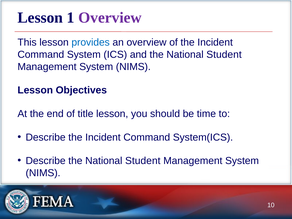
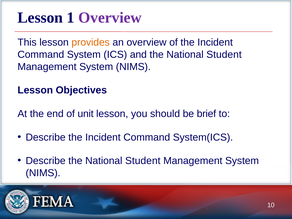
provides colour: blue -> orange
title: title -> unit
time: time -> brief
